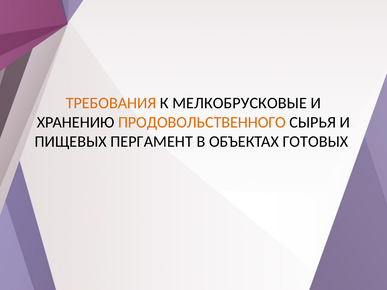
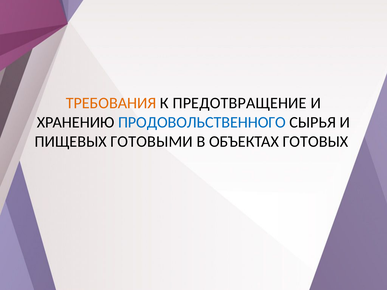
МЕЛКОБРУСКОВЫЕ: МЕЛКОБРУСКОВЫЕ -> ПРЕДОТВРАЩЕНИЕ
ПРОДОВОЛЬСТВЕННОГО colour: orange -> blue
ПЕРГАМЕНТ: ПЕРГАМЕНТ -> ГОТОВЫМИ
